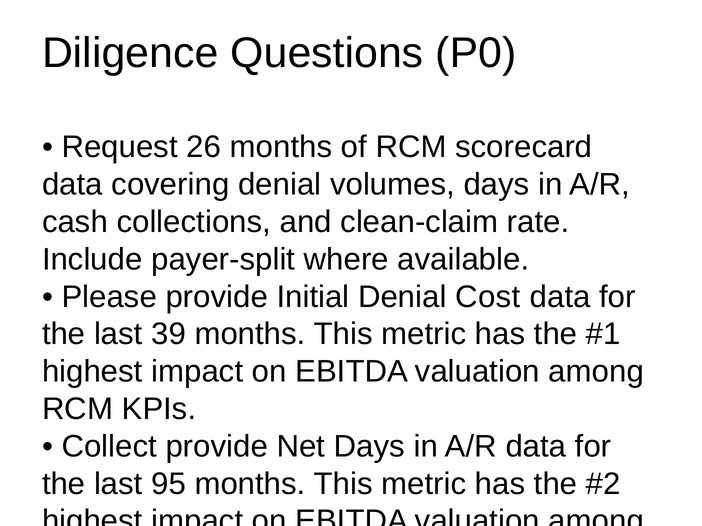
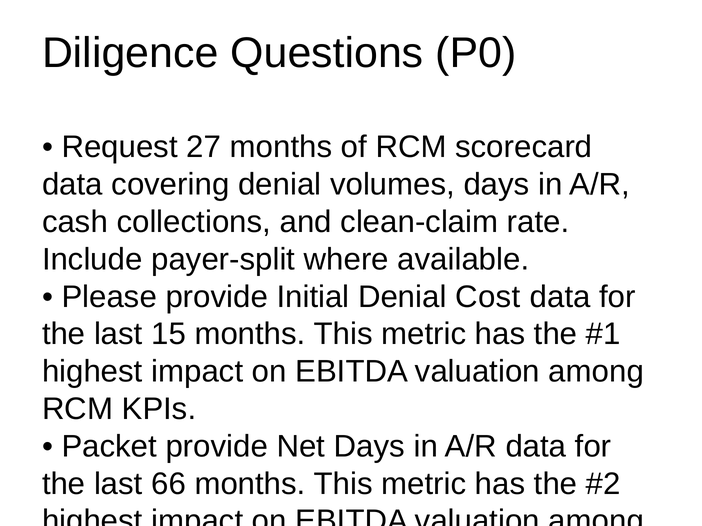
26: 26 -> 27
39: 39 -> 15
Collect at (109, 447): Collect -> Packet
95: 95 -> 66
